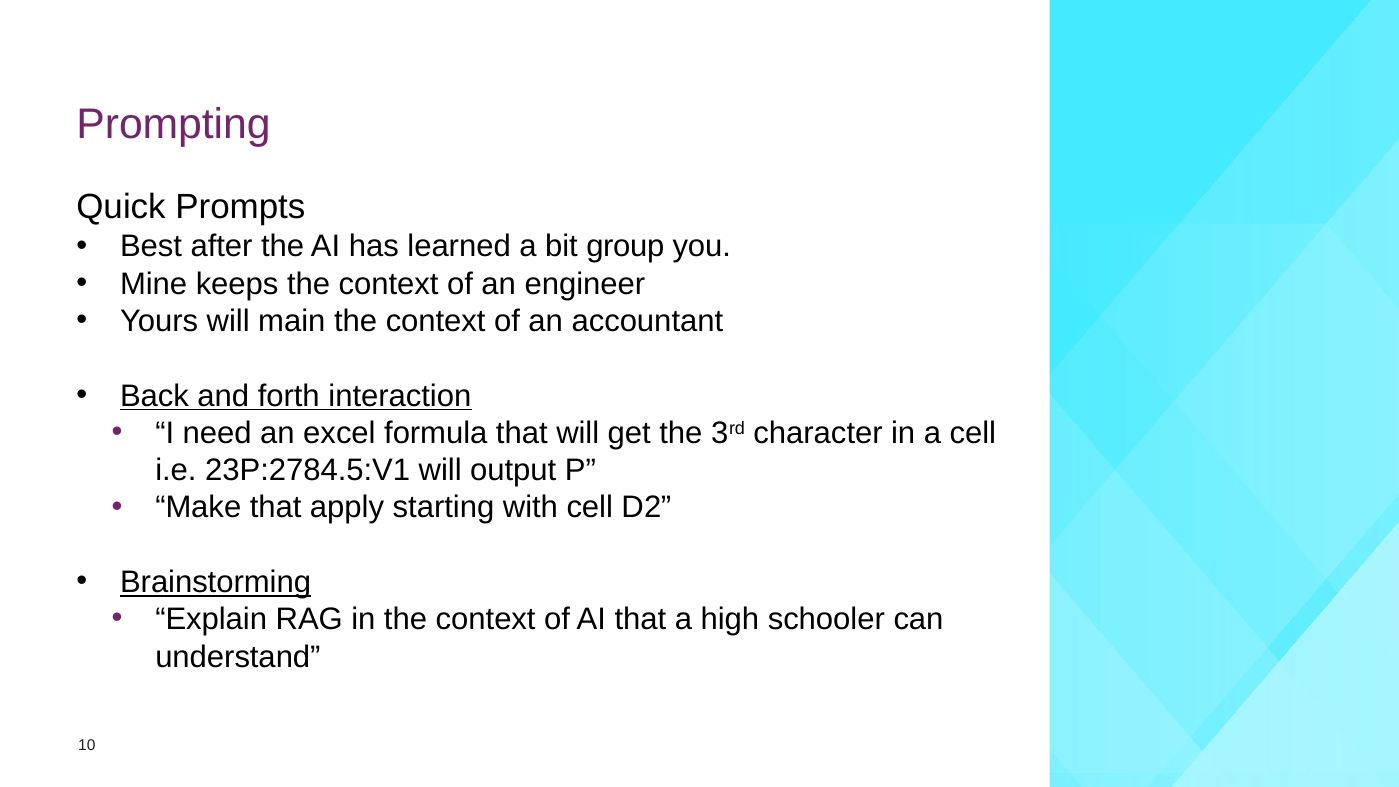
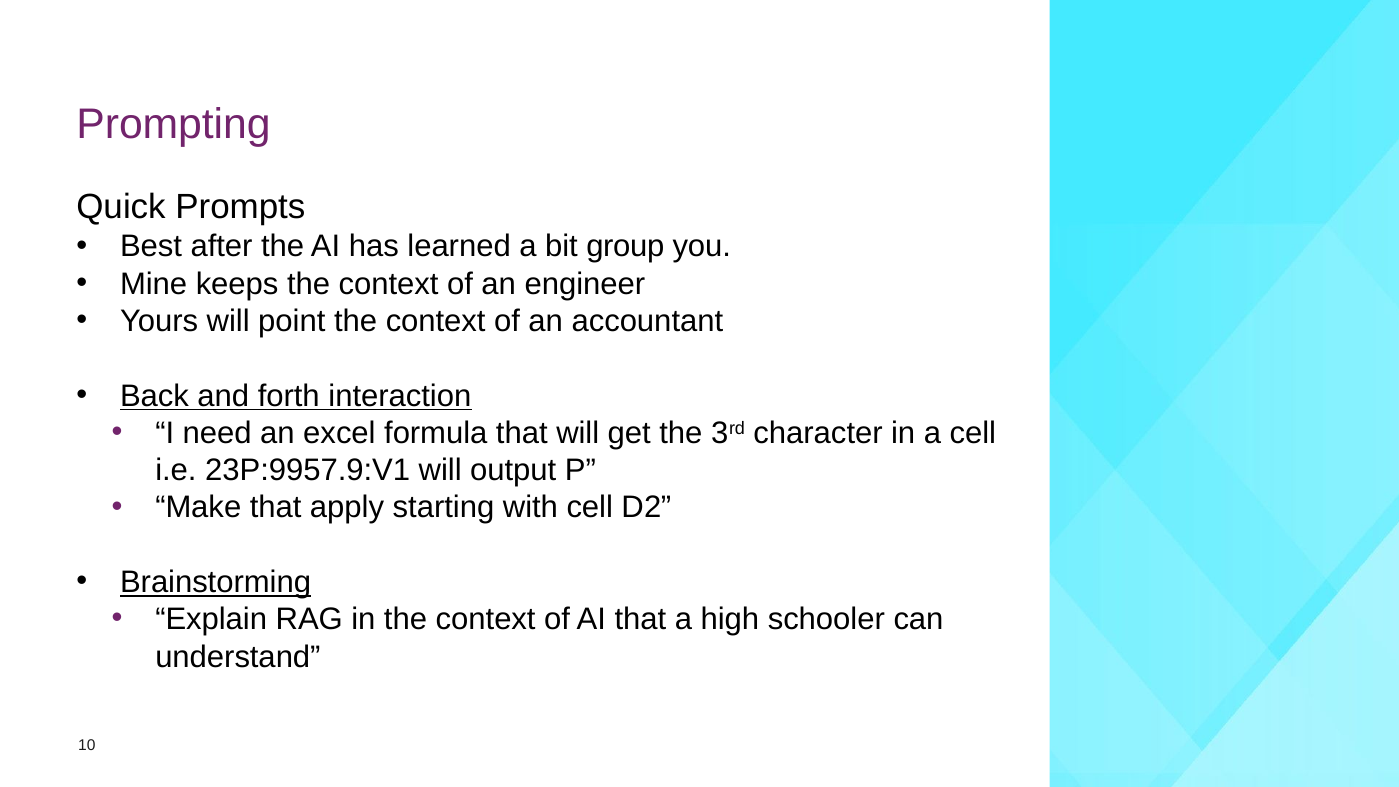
main: main -> point
23P:2784.5:V1: 23P:2784.5:V1 -> 23P:9957.9:V1
